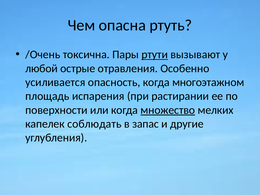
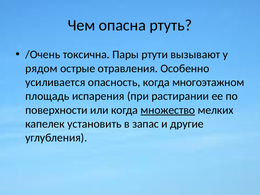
ртути underline: present -> none
любой: любой -> рядом
соблюдать: соблюдать -> установить
